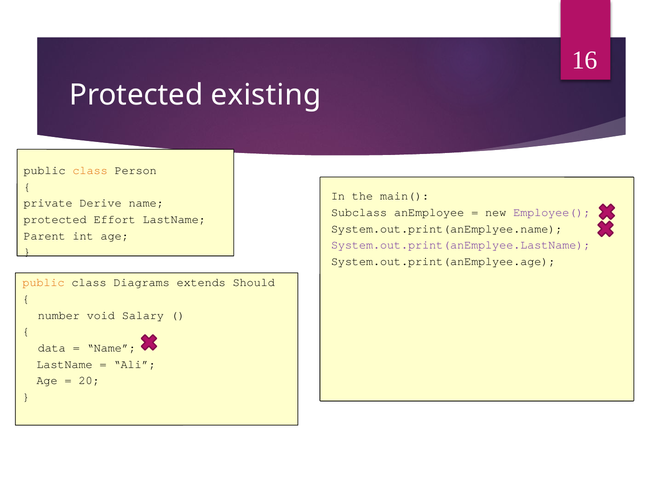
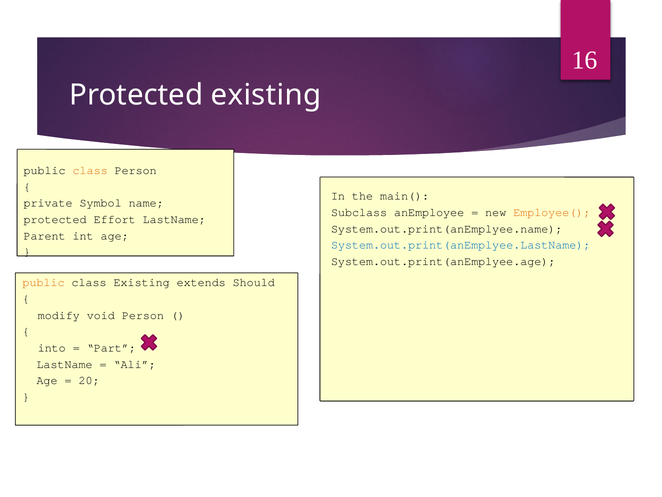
Derive: Derive -> Symbol
Employee( colour: purple -> orange
System.out.print(anEmplyee.LastName colour: purple -> blue
class Diagrams: Diagrams -> Existing
number: number -> modify
void Salary: Salary -> Person
data: data -> into
Name at (111, 348): Name -> Part
